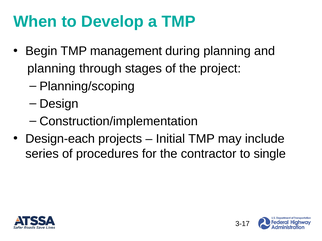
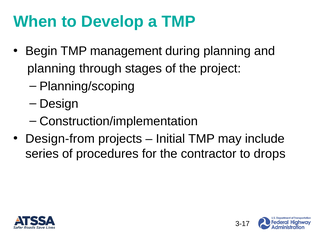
Design-each: Design-each -> Design-from
single: single -> drops
